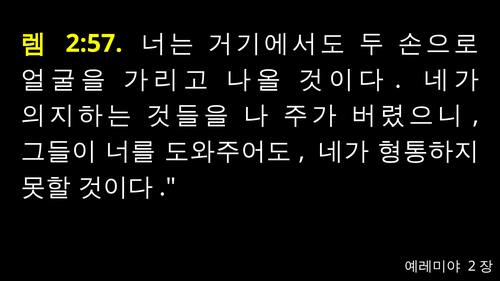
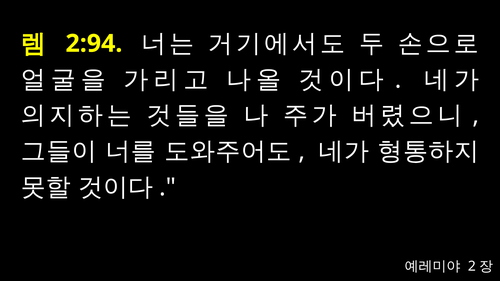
2:57: 2:57 -> 2:94
